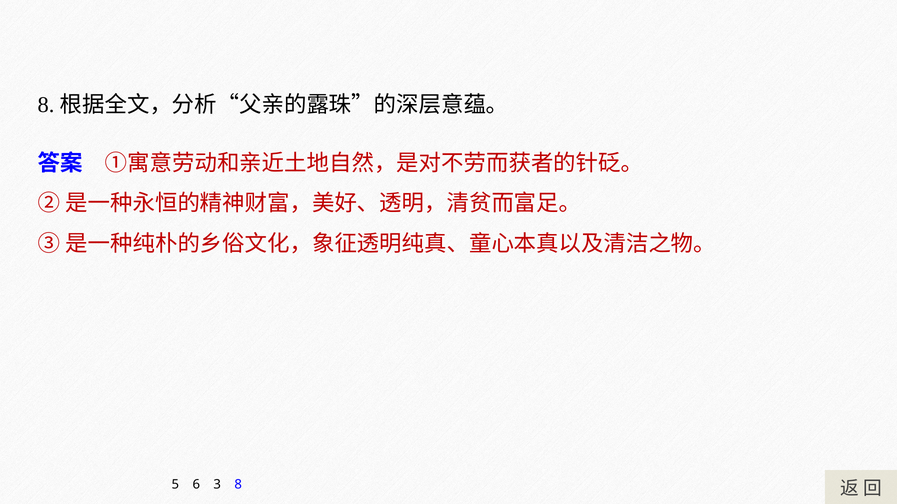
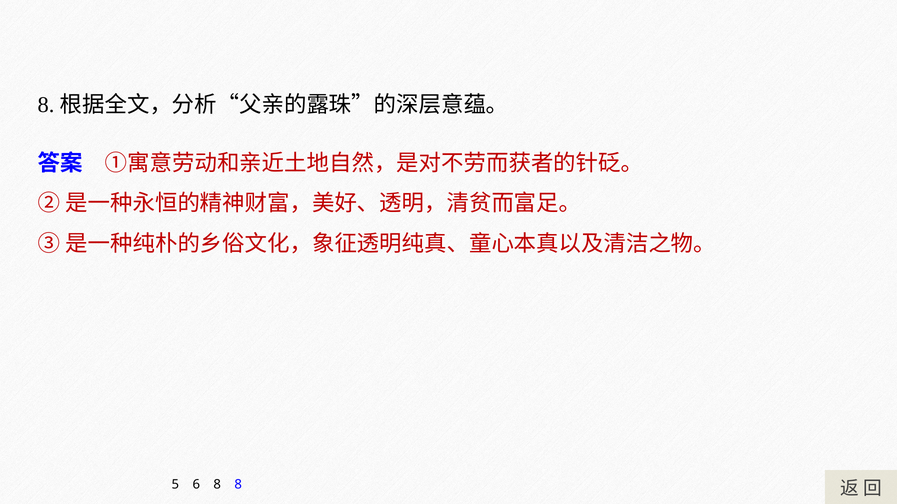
6 3: 3 -> 8
